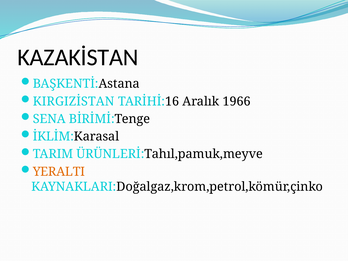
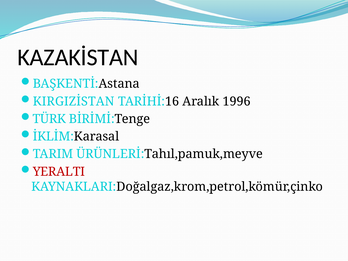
1966: 1966 -> 1996
SENA: SENA -> TÜRK
YERALTI colour: orange -> red
